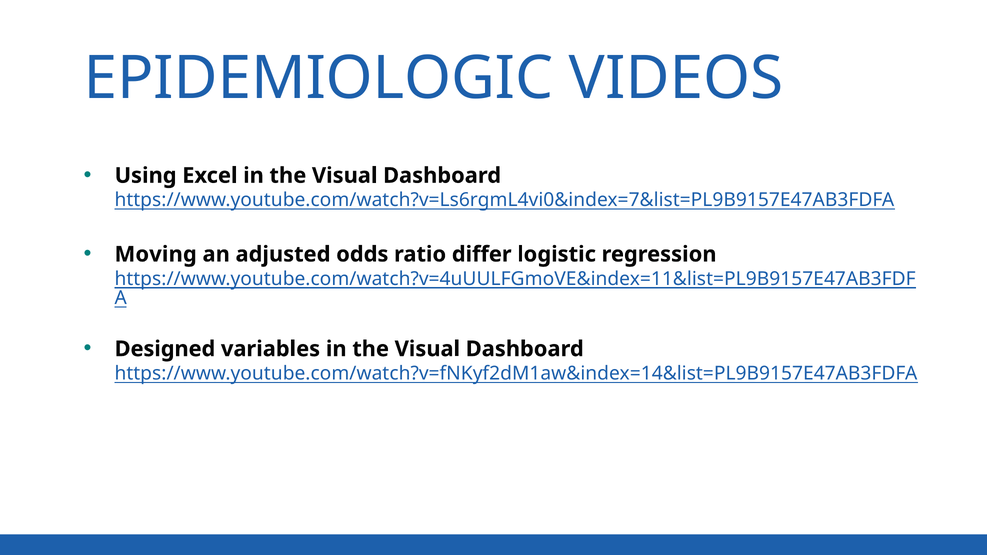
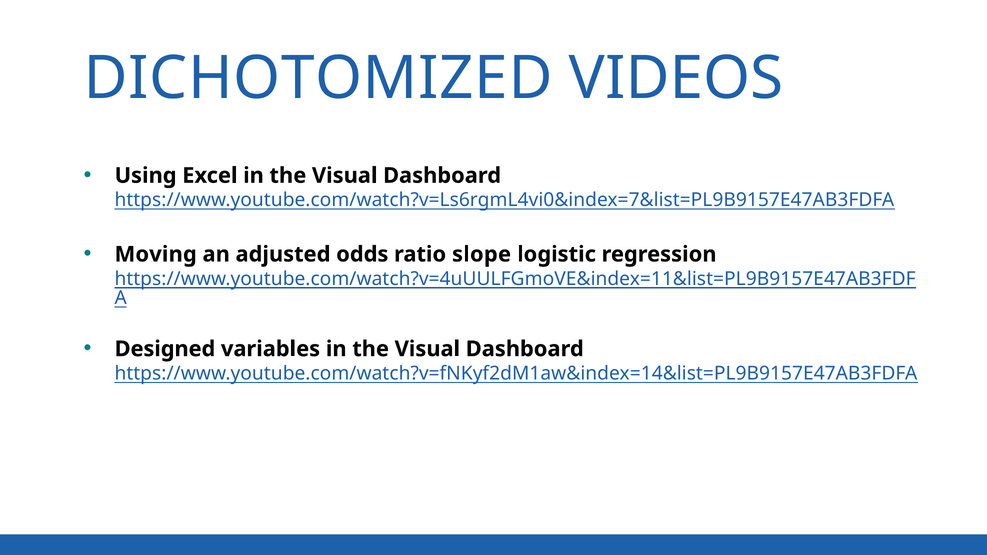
EPIDEMIOLOGIC: EPIDEMIOLOGIC -> DICHOTOMIZED
differ: differ -> slope
